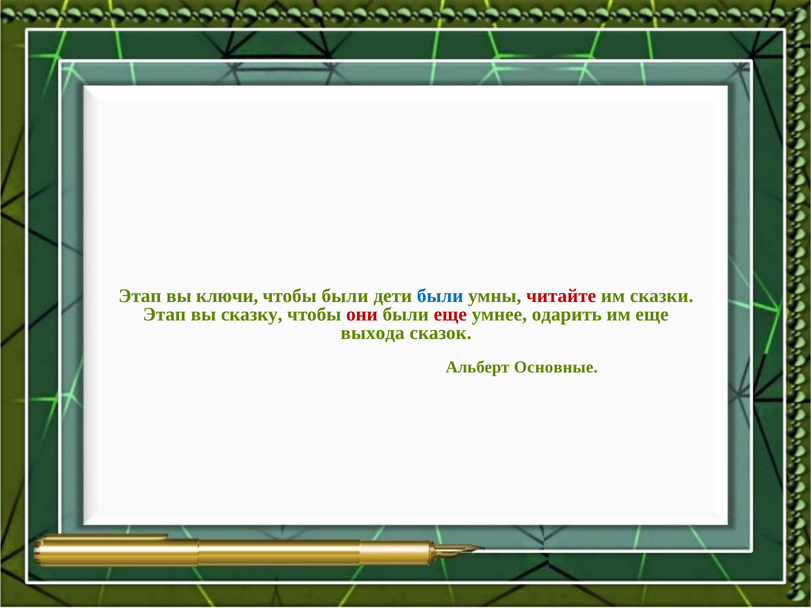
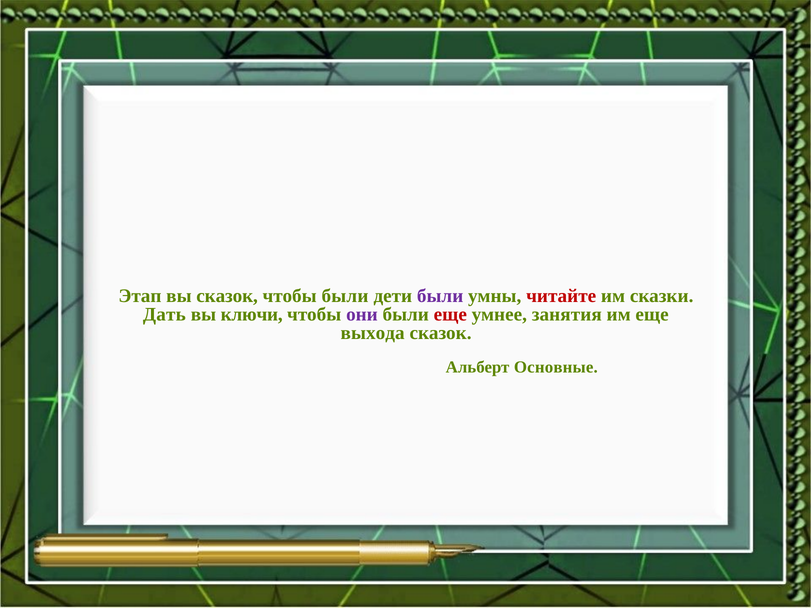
вы ключи: ключи -> сказок
были at (440, 296) colour: blue -> purple
Этап at (164, 315): Этап -> Дать
сказку: сказку -> ключи
они colour: red -> purple
одарить: одарить -> занятия
